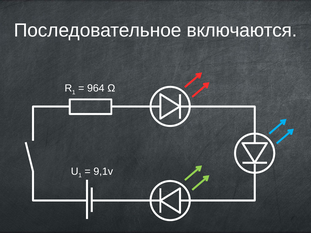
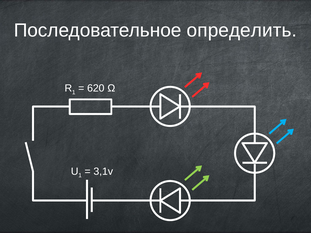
включаются: включаются -> определить
964: 964 -> 620
9,1v: 9,1v -> 3,1v
